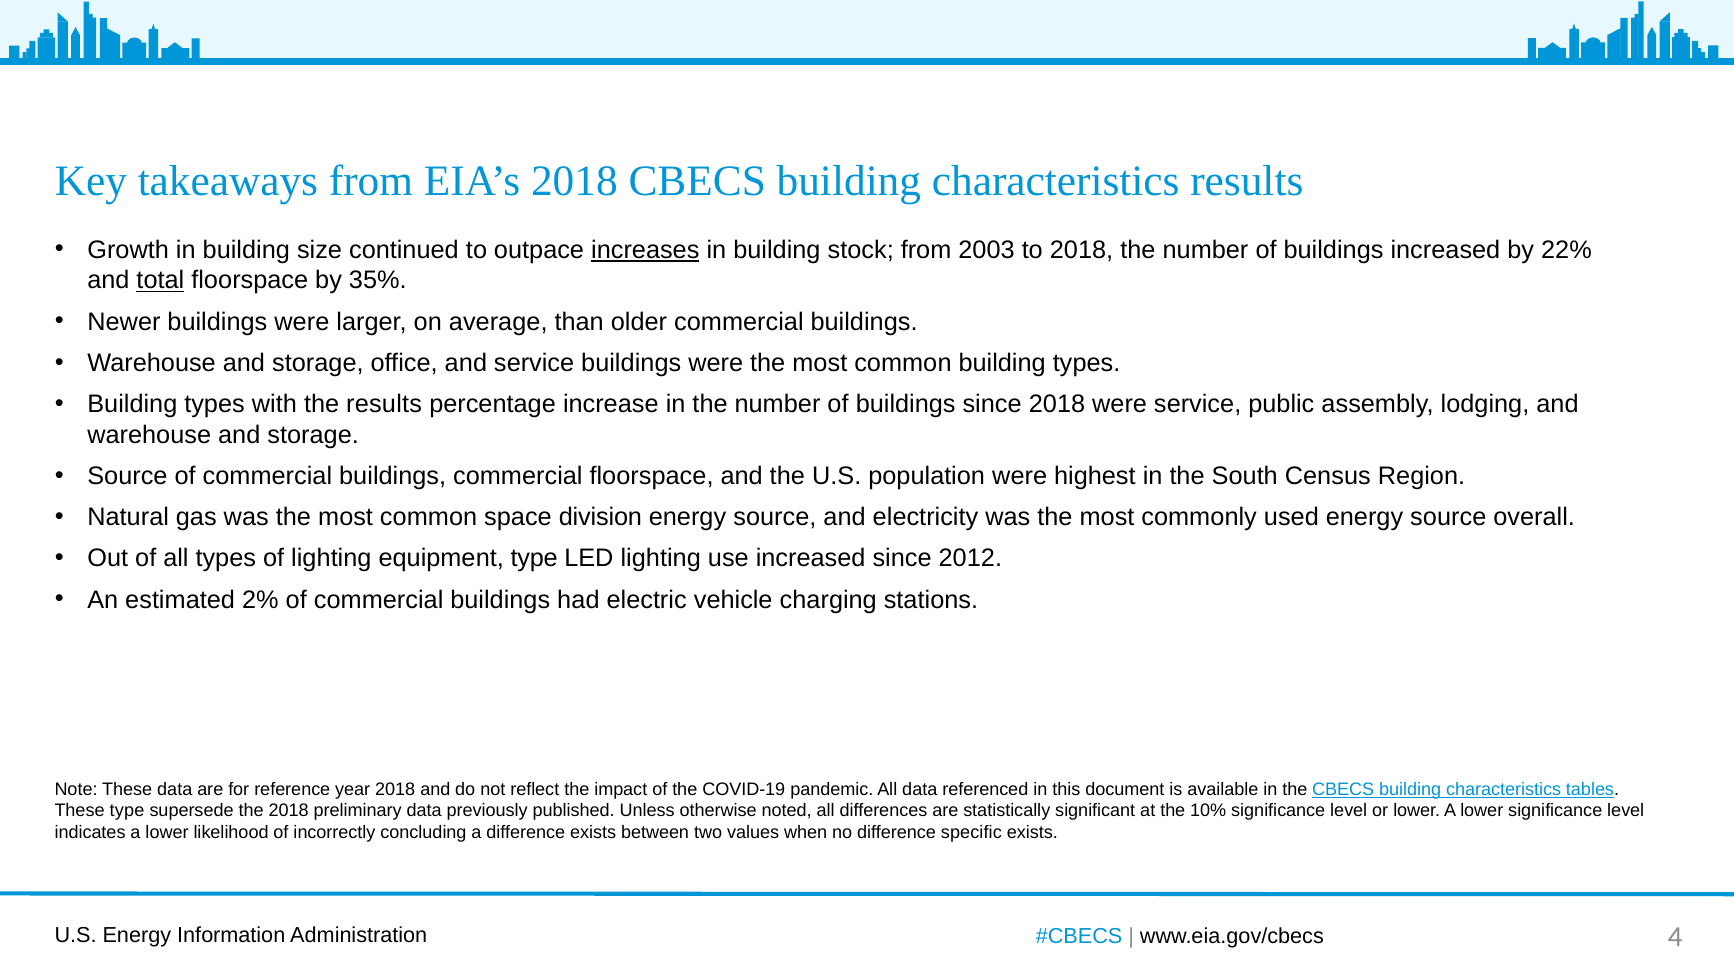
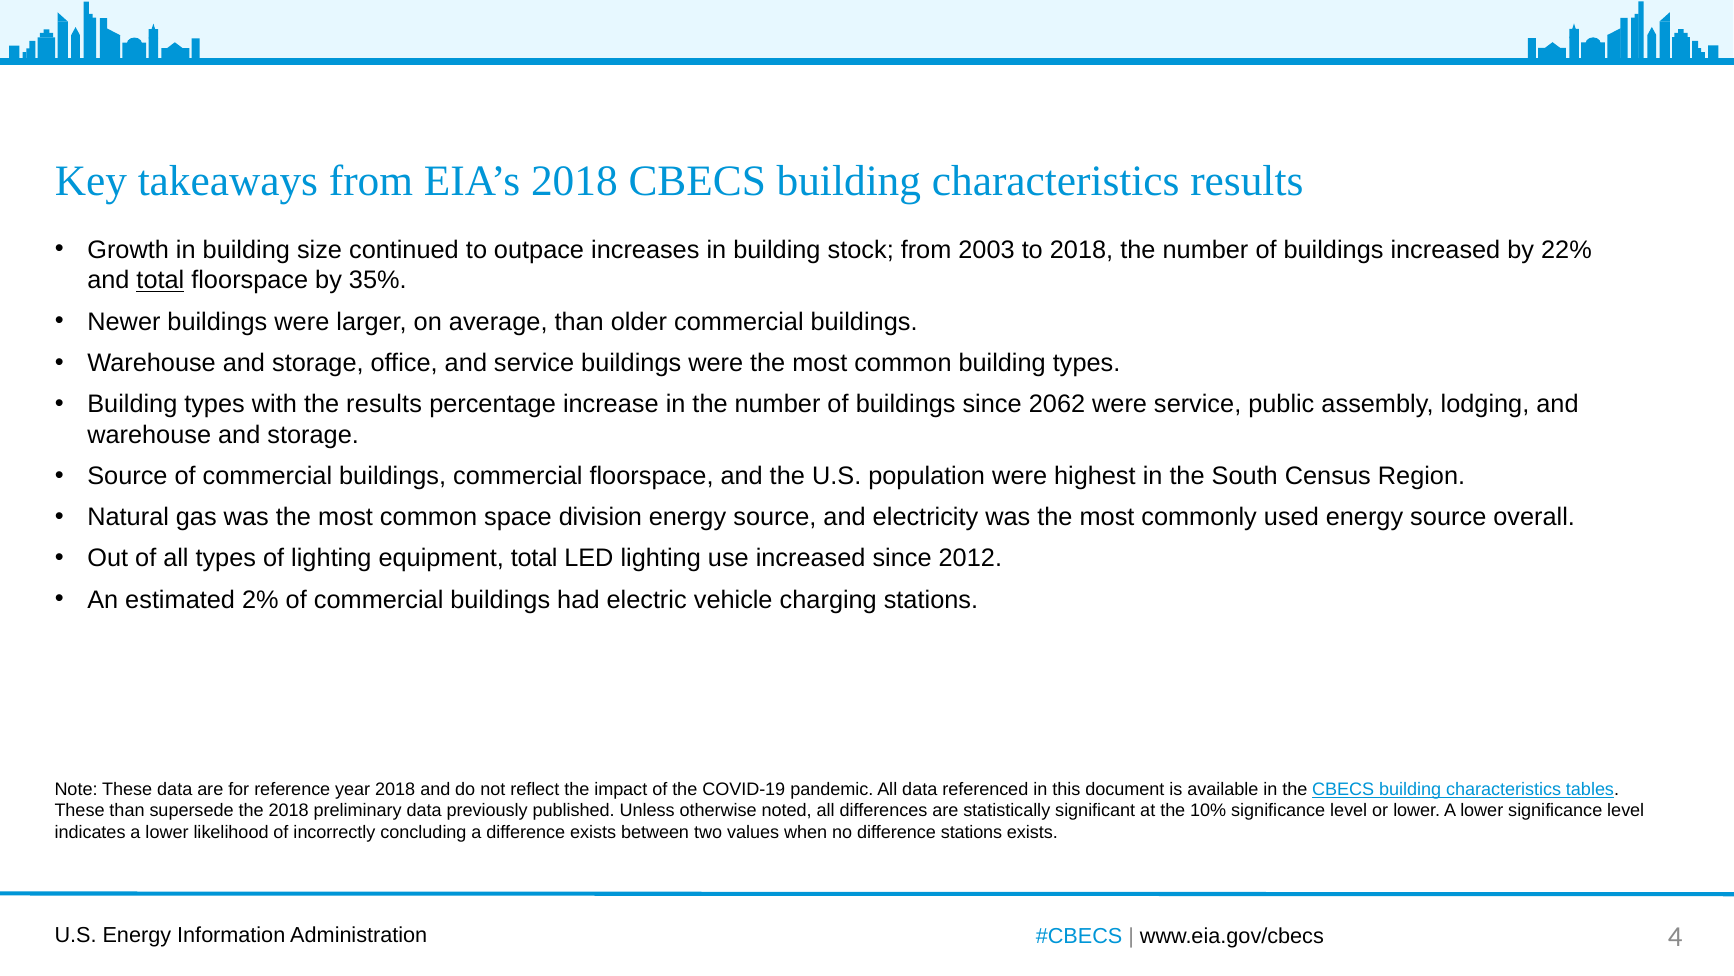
increases underline: present -> none
since 2018: 2018 -> 2062
equipment type: type -> total
These type: type -> than
difference specific: specific -> stations
